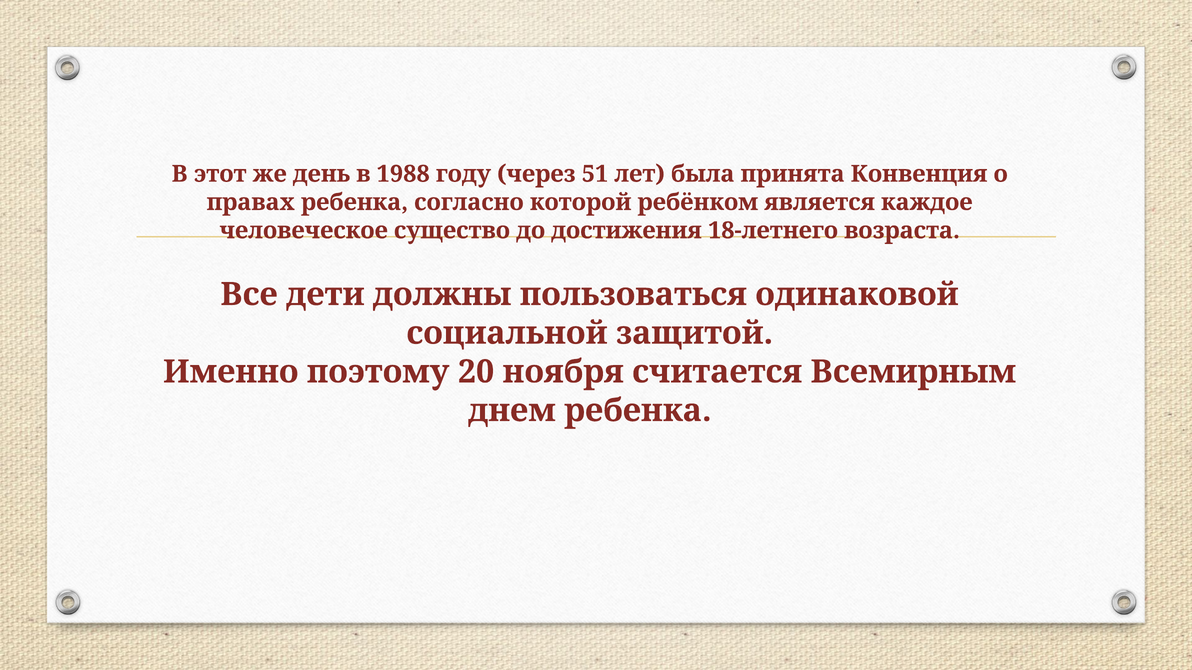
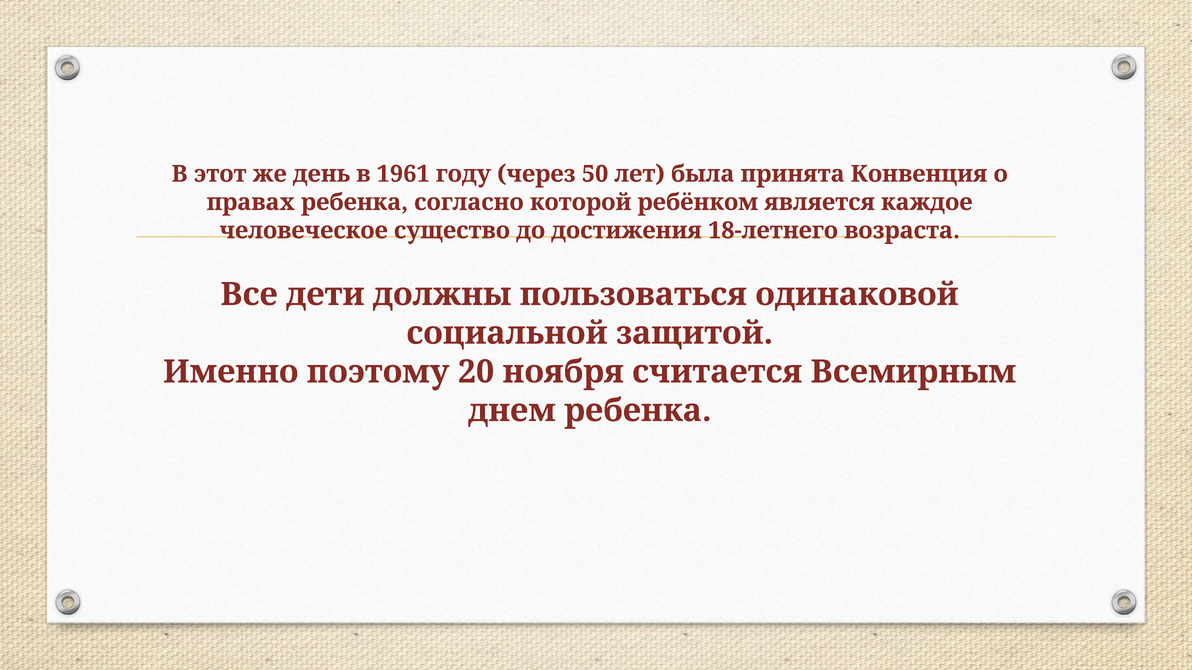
1988: 1988 -> 1961
51: 51 -> 50
